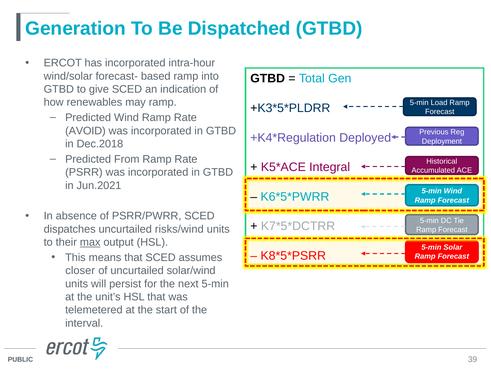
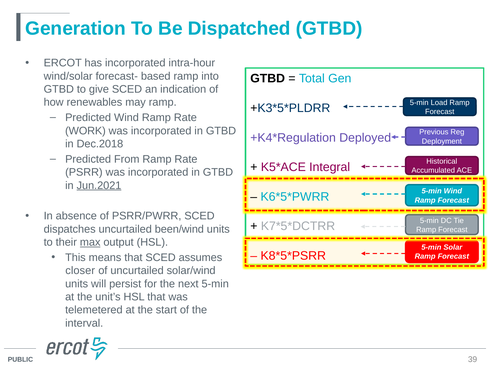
AVOID: AVOID -> WORK
Jun.2021 underline: none -> present
risks/wind: risks/wind -> been/wind
